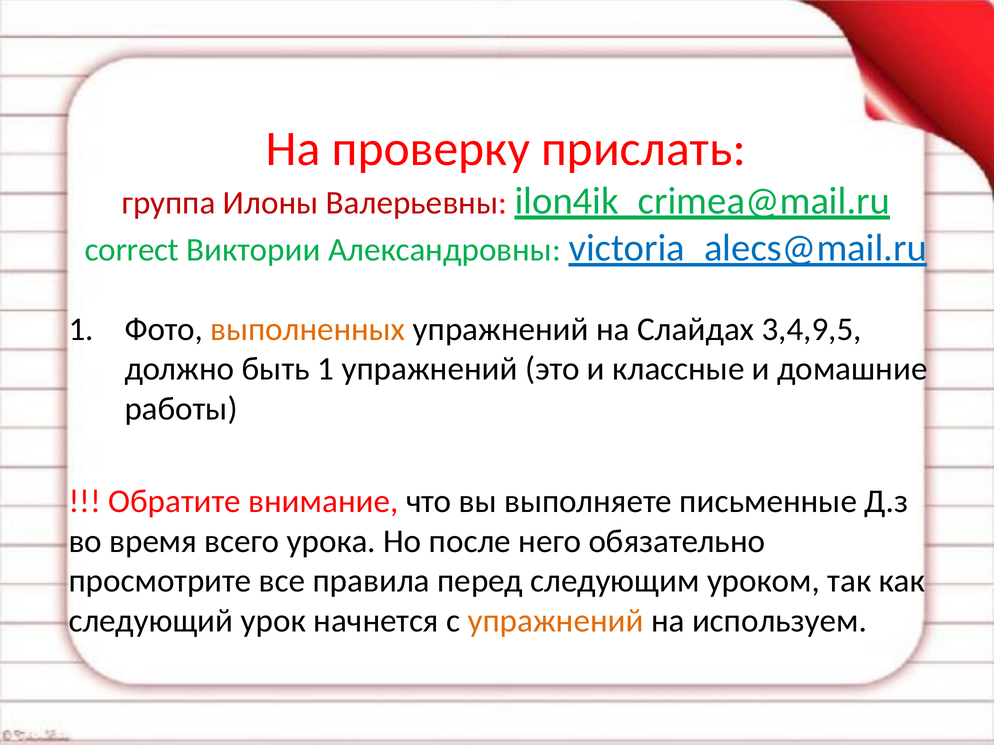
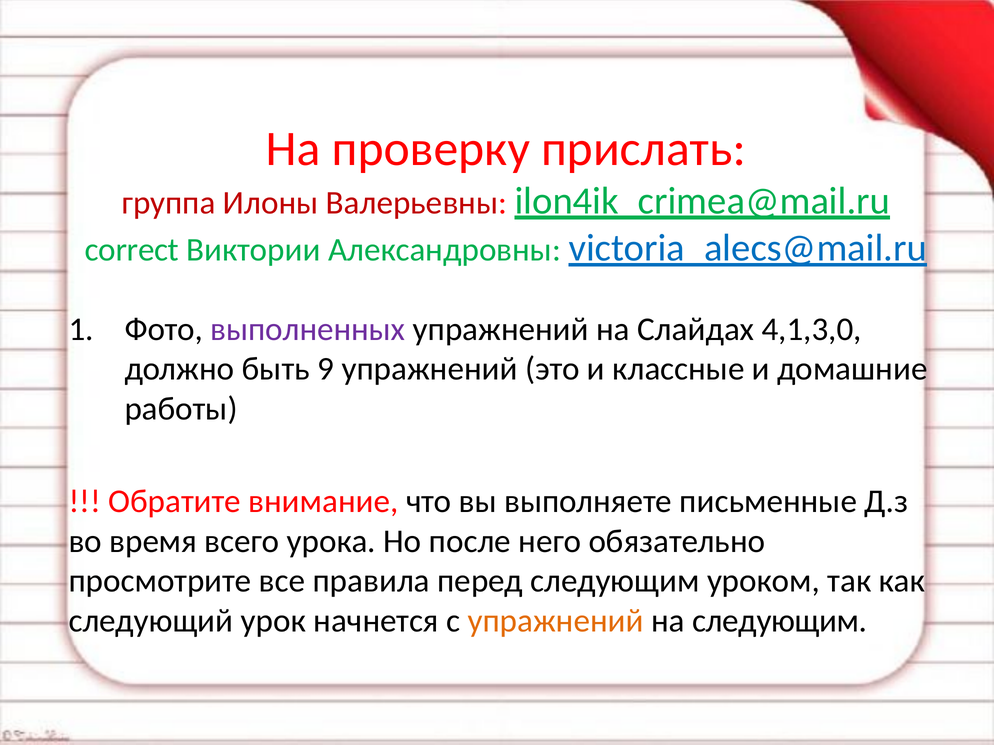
выполненных colour: orange -> purple
3,4,9,5: 3,4,9,5 -> 4,1,3,0
быть 1: 1 -> 9
на используем: используем -> следующим
